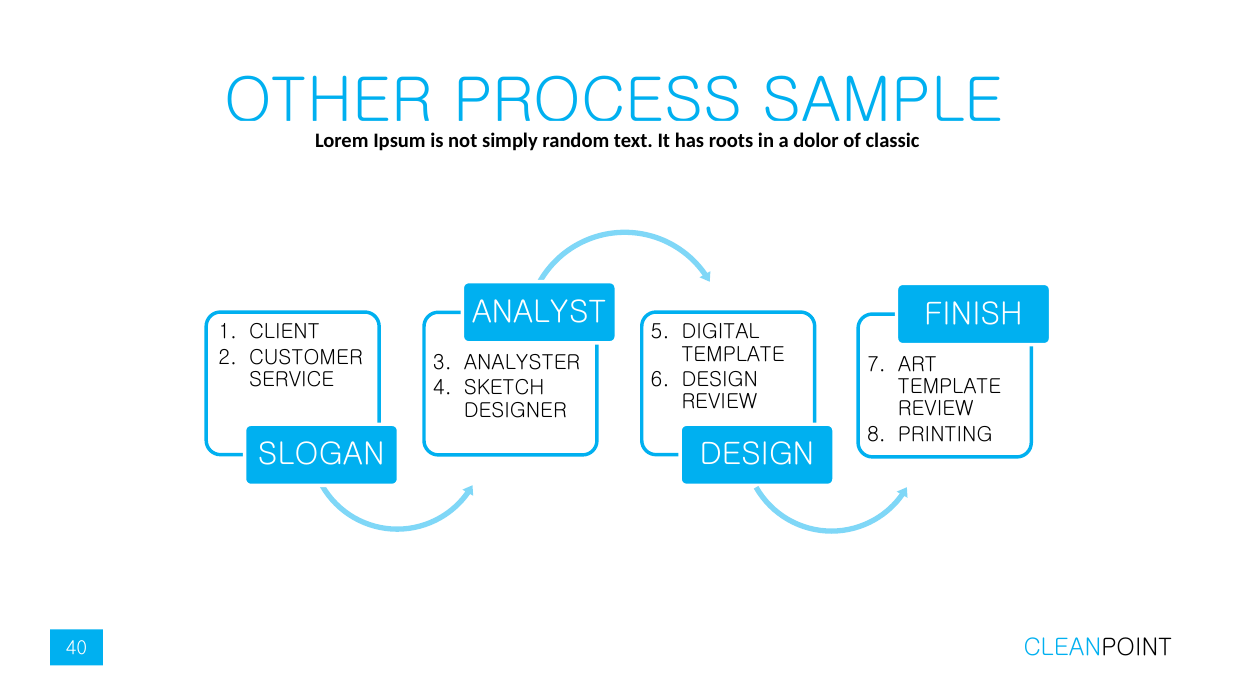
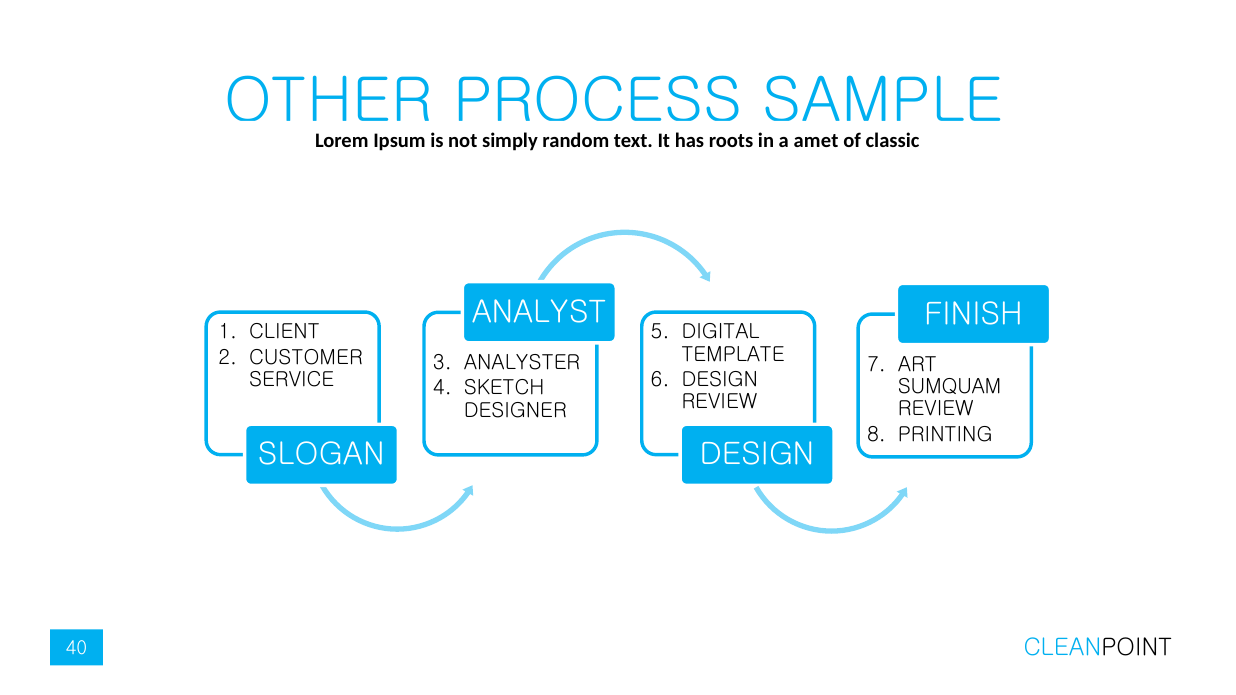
dolor: dolor -> amet
TEMPLATE at (950, 387): TEMPLATE -> SUMQUAM
